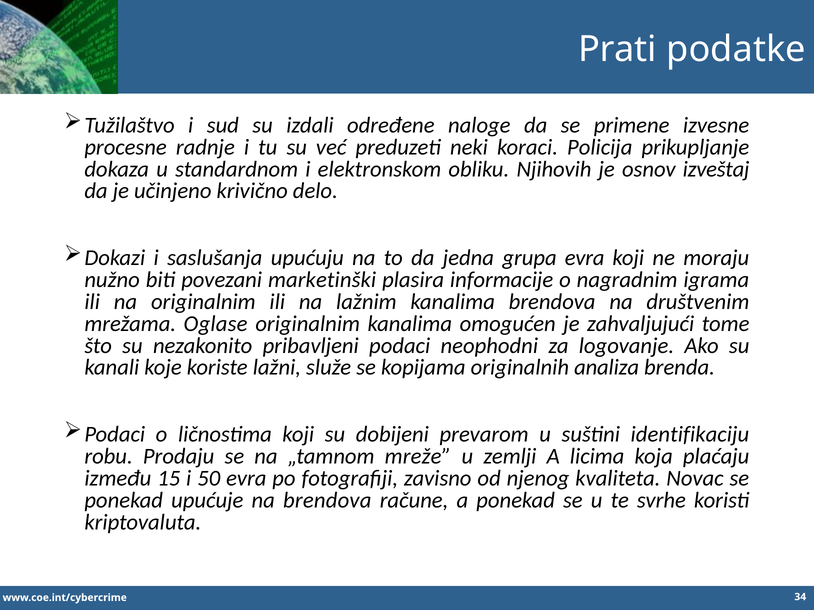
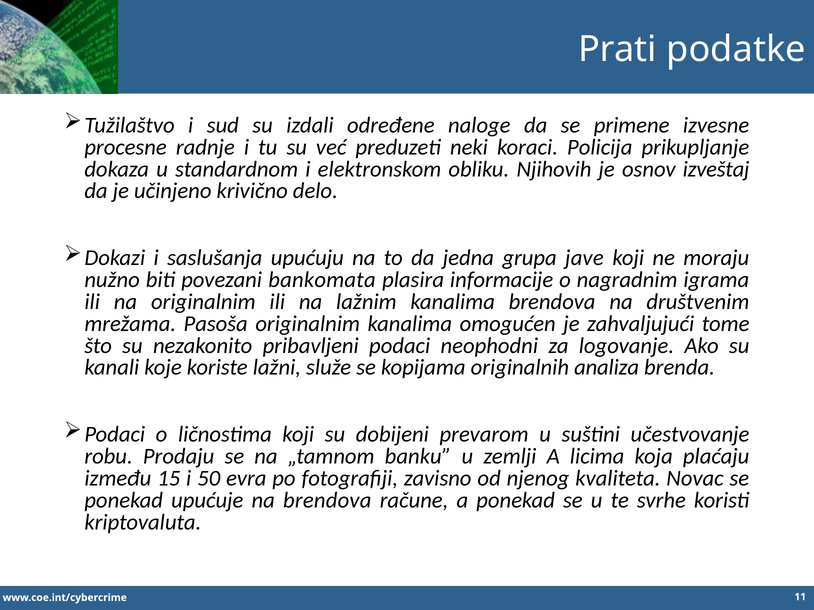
grupa evra: evra -> jave
marketinški: marketinški -> bankomata
Oglase: Oglase -> Pasoša
identifikaciju: identifikaciju -> učestvovanje
mreže: mreže -> banku
34: 34 -> 11
